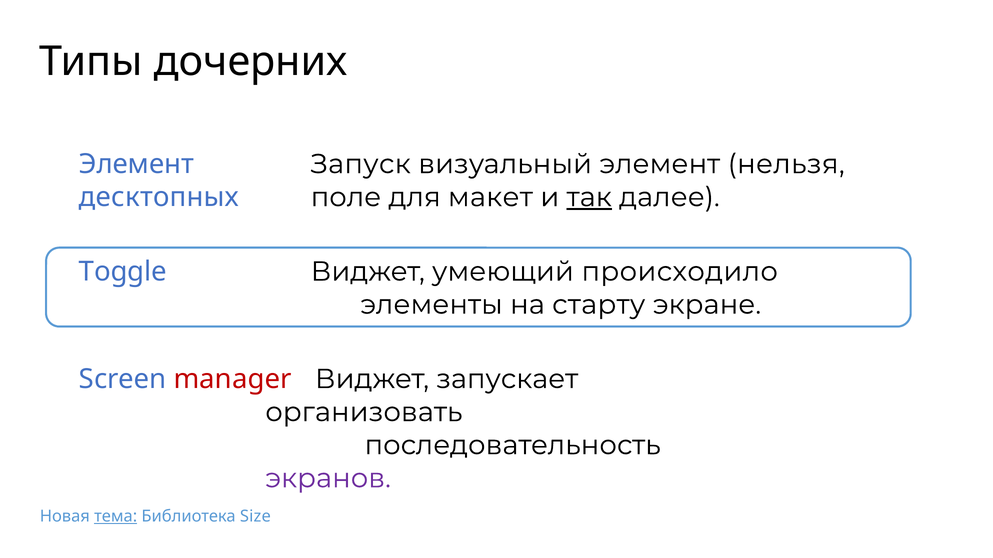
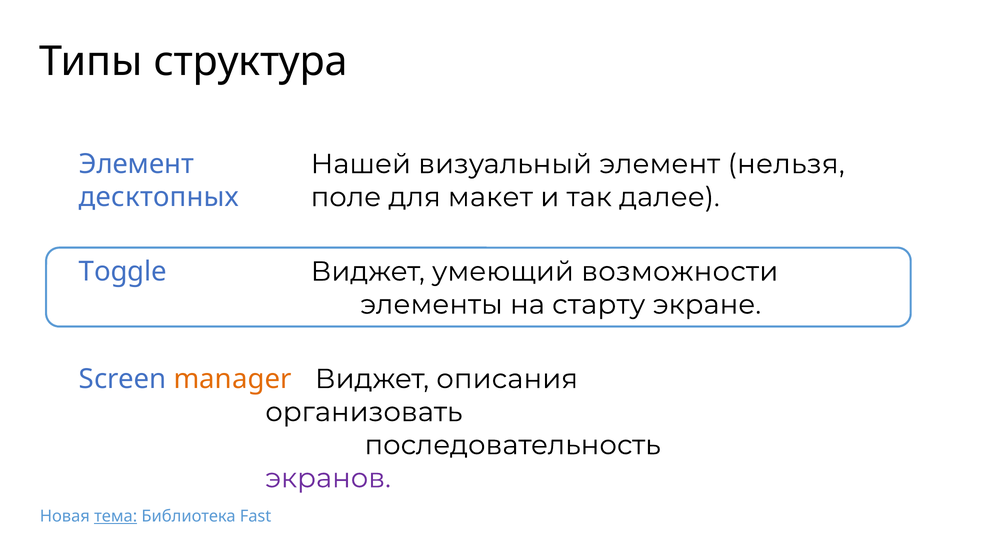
дочерних: дочерних -> структура
Запуск: Запуск -> Нашей
так underline: present -> none
происходило: происходило -> возможности
manager colour: red -> orange
запускает: запускает -> описания
Size: Size -> Fast
